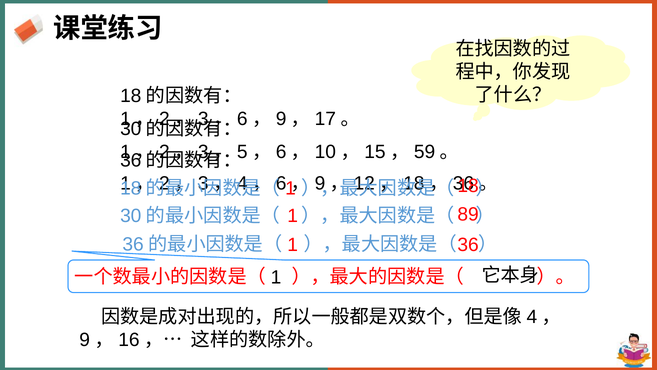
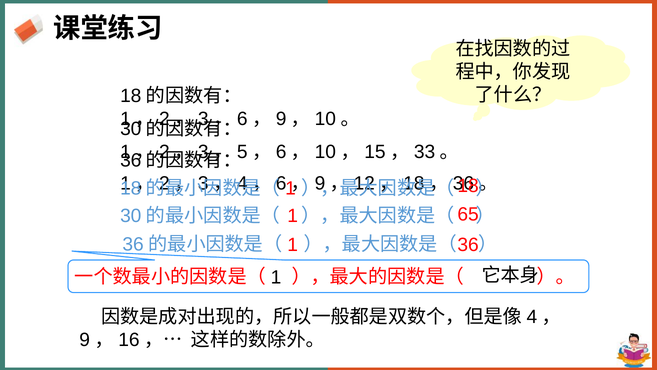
17 at (325, 119): 17 -> 10
59: 59 -> 33
89: 89 -> 65
